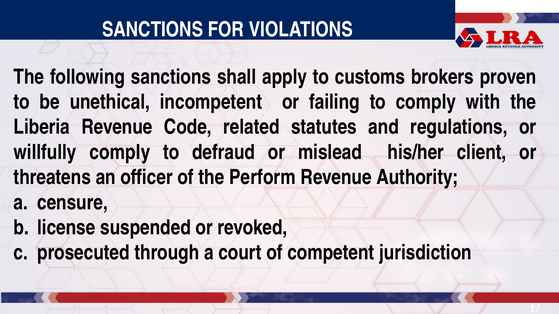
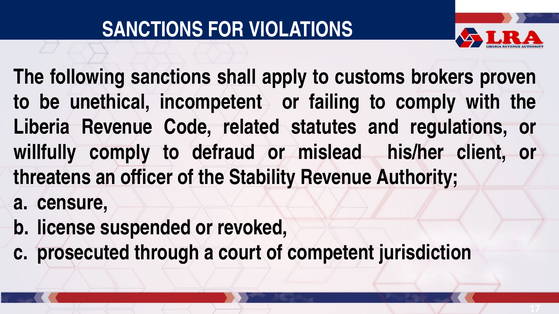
Perform: Perform -> Stability
